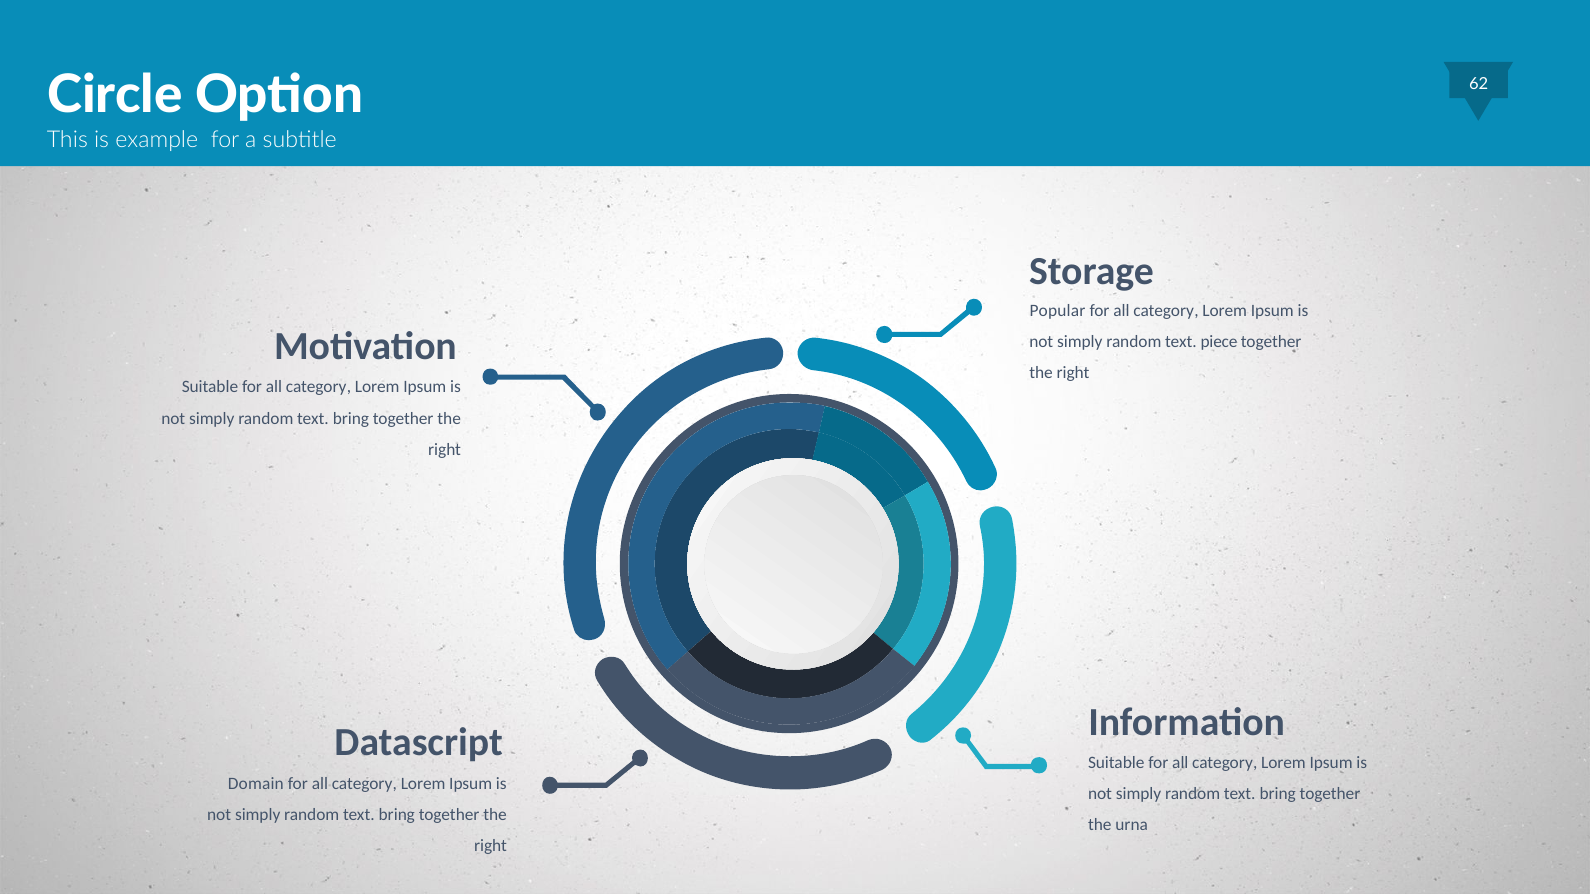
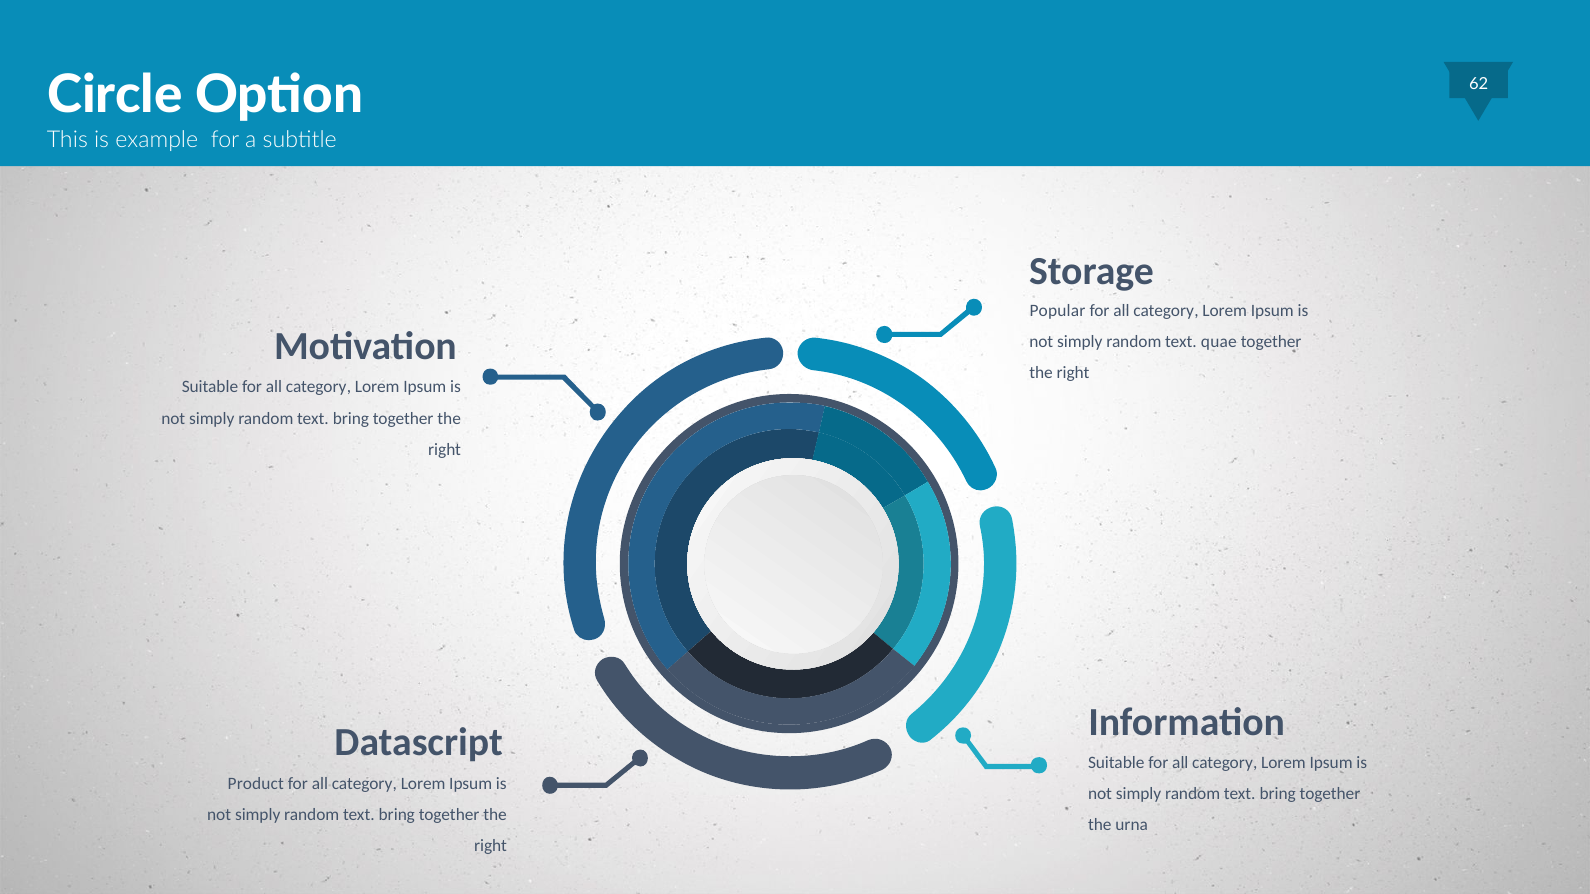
piece: piece -> quae
Domain: Domain -> Product
